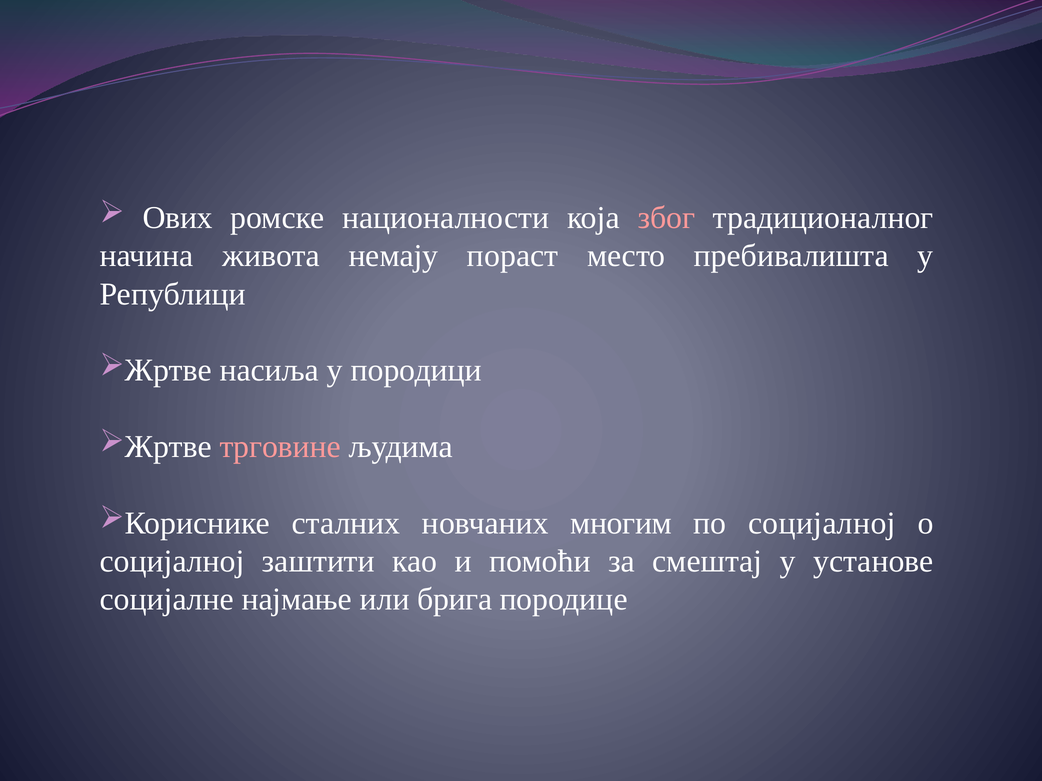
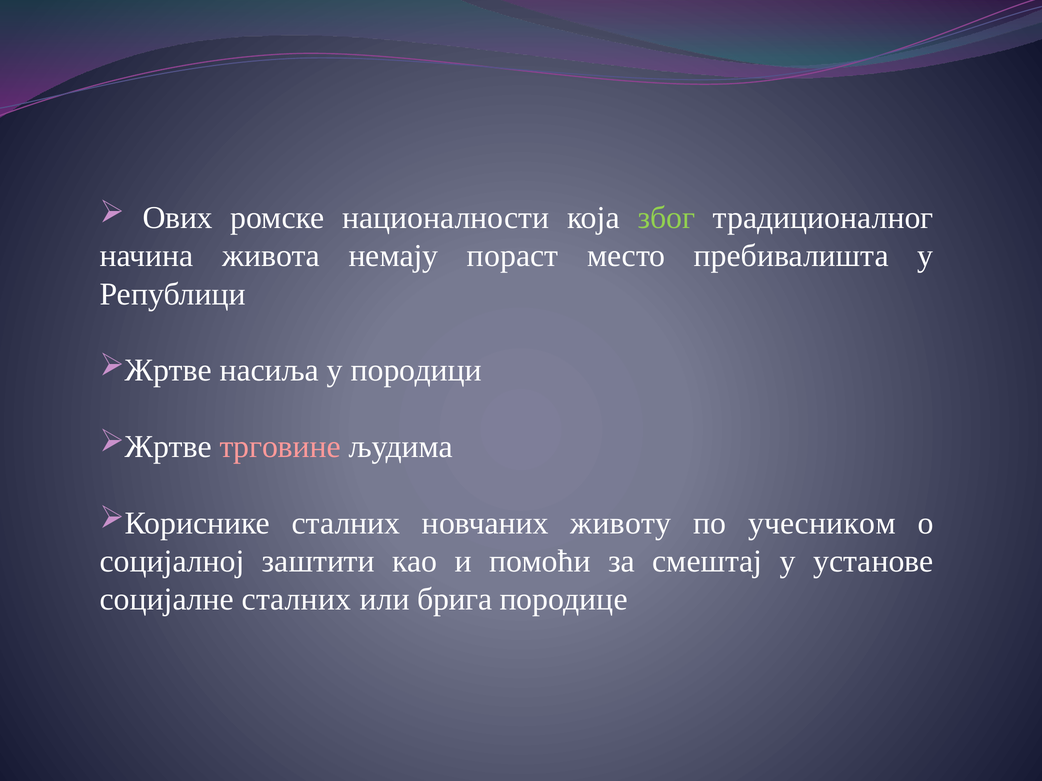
због colour: pink -> light green
многим: многим -> животу
по социјалној: социјалној -> учесником
социјалне најмање: најмање -> сталних
